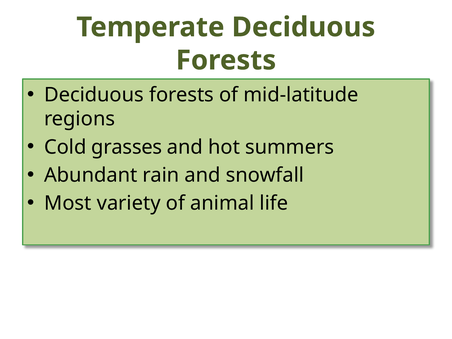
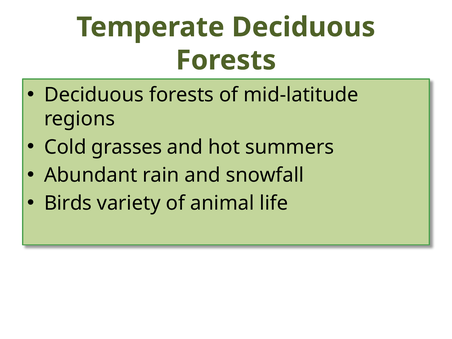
Most: Most -> Birds
